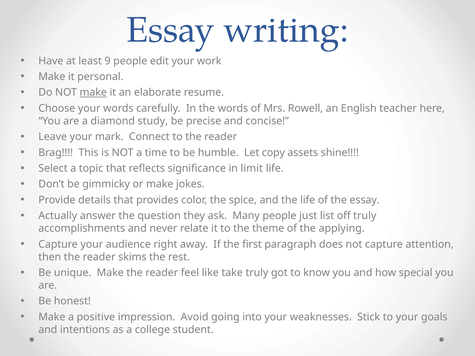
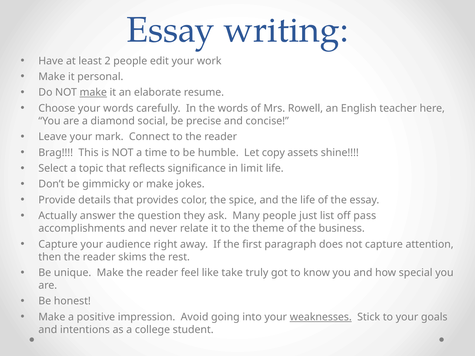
9: 9 -> 2
study: study -> social
off truly: truly -> pass
applying: applying -> business
weaknesses underline: none -> present
